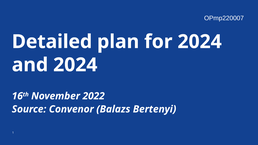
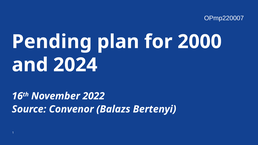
Detailed: Detailed -> Pending
for 2024: 2024 -> 2000
